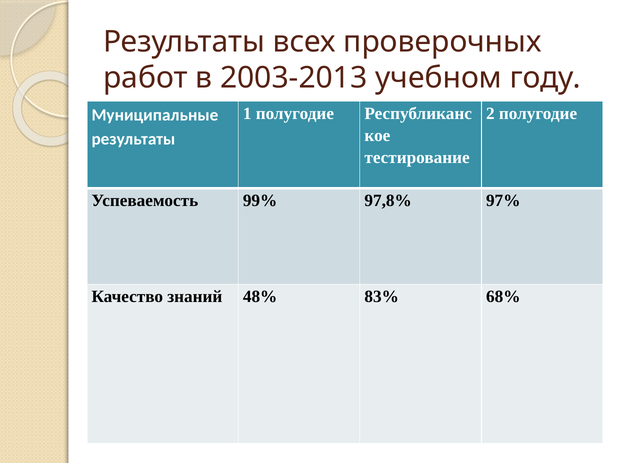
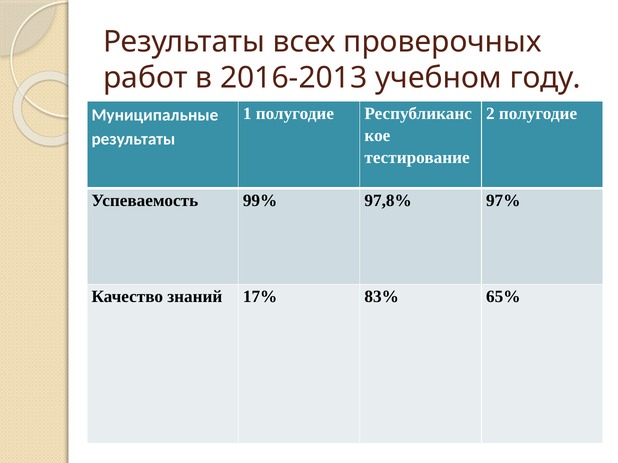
2003-2013: 2003-2013 -> 2016-2013
48%: 48% -> 17%
68%: 68% -> 65%
